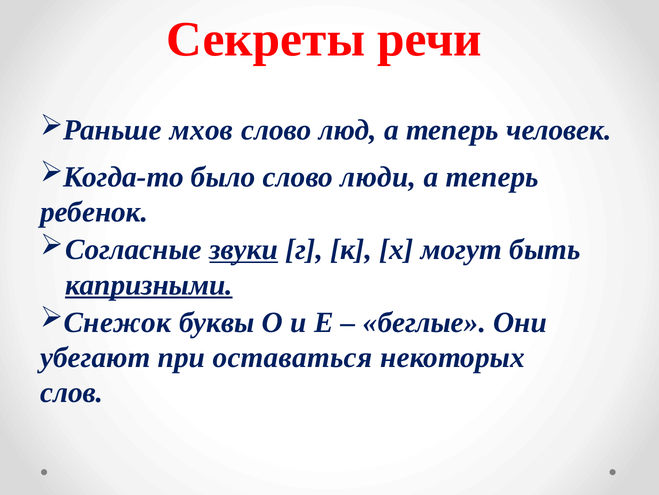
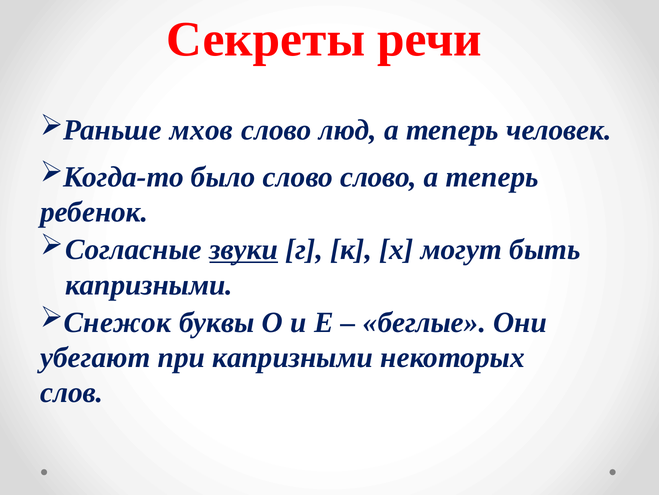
слово люди: люди -> слово
капризными at (149, 284) underline: present -> none
при оставаться: оставаться -> капризными
